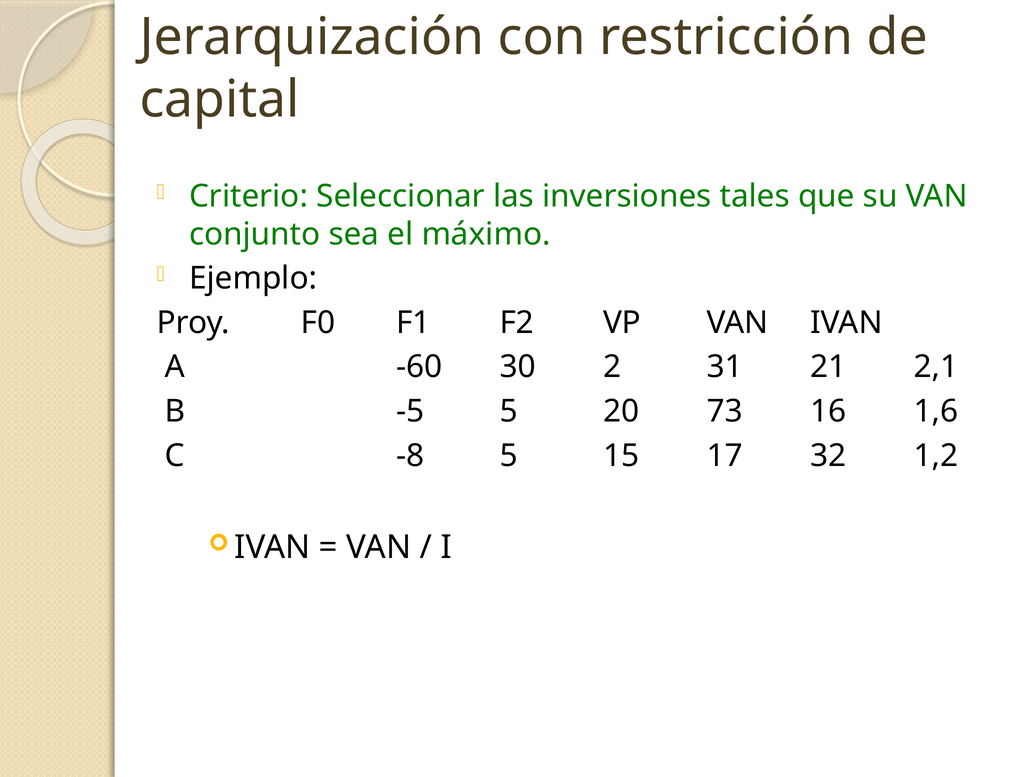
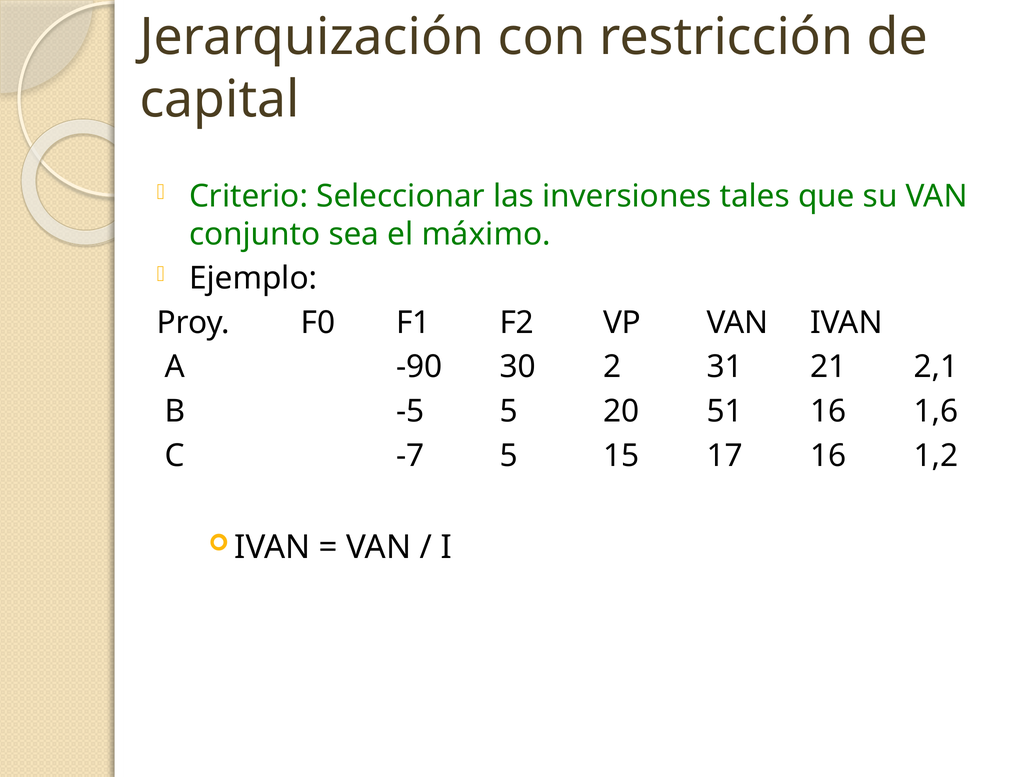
-60: -60 -> -90
73: 73 -> 51
-8: -8 -> -7
17 32: 32 -> 16
